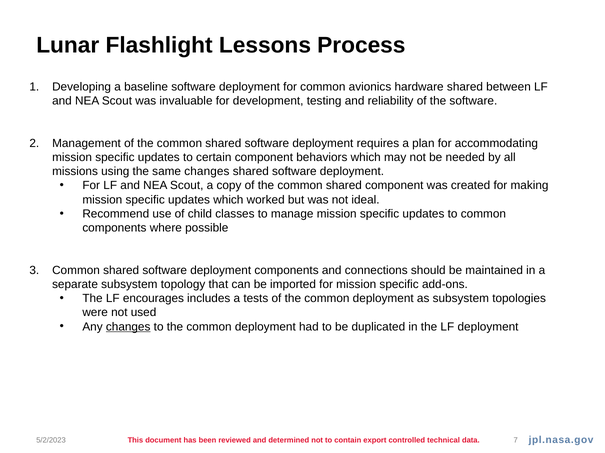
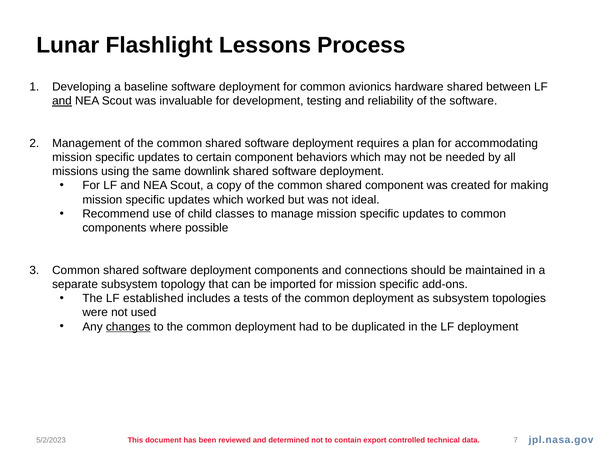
and at (62, 101) underline: none -> present
same changes: changes -> downlink
encourages: encourages -> established
